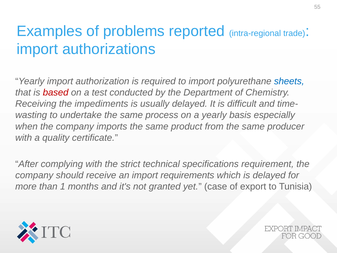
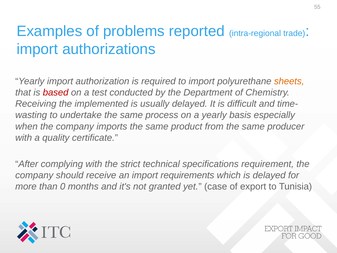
sheets colour: blue -> orange
impediments: impediments -> implemented
1: 1 -> 0
